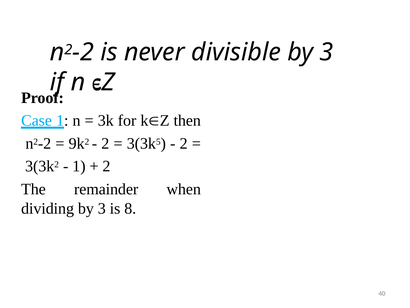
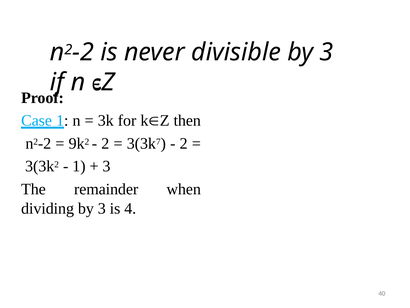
5: 5 -> 7
2 at (106, 166): 2 -> 3
8: 8 -> 4
